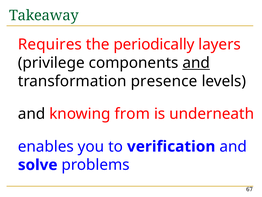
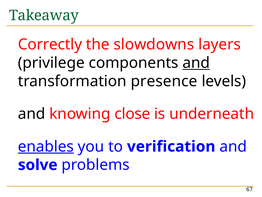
Requires: Requires -> Correctly
periodically: periodically -> slowdowns
from: from -> close
enables underline: none -> present
